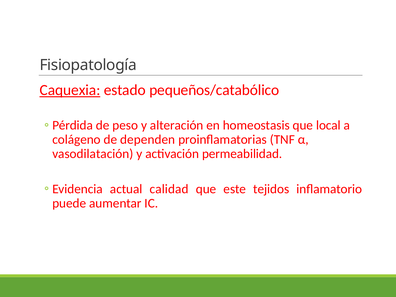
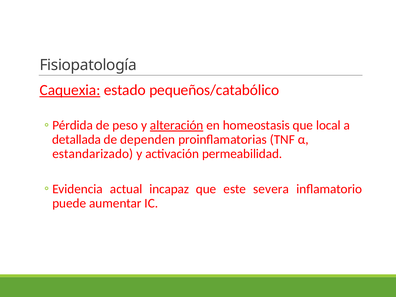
alteración underline: none -> present
colágeno: colágeno -> detallada
vasodilatación: vasodilatación -> estandarizado
calidad: calidad -> incapaz
tejidos: tejidos -> severa
